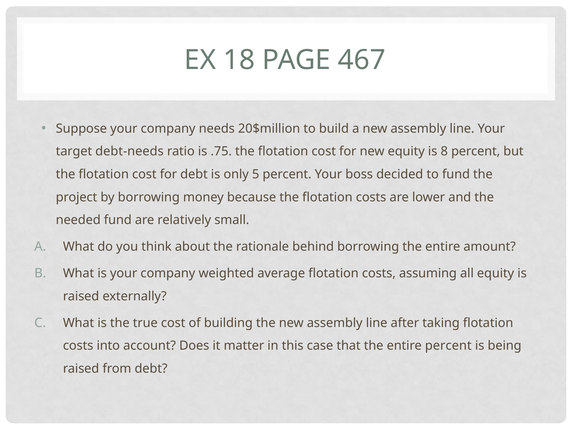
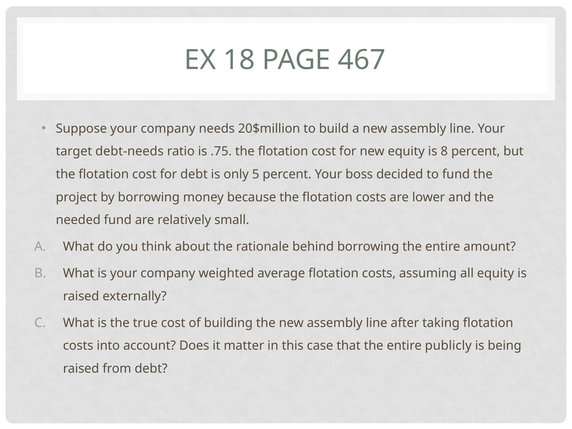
entire percent: percent -> publicly
